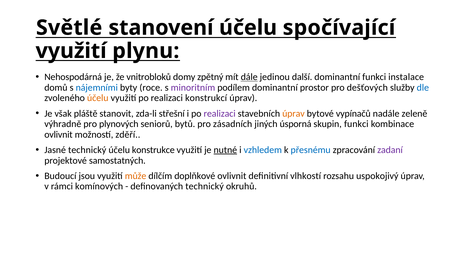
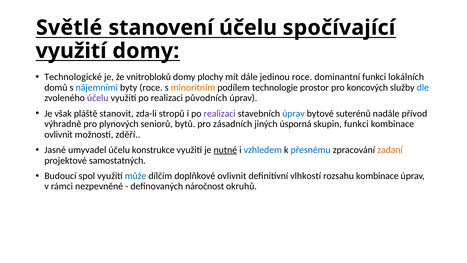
využití plynu: plynu -> domy
Nehospodárná: Nehospodárná -> Technologické
zpětný: zpětný -> plochy
dále underline: present -> none
jedinou další: další -> roce
instalace: instalace -> lokálních
minoritním colour: purple -> orange
podílem dominantní: dominantní -> technologie
dešťových: dešťových -> koncových
účelu at (98, 98) colour: orange -> purple
konstrukcí: konstrukcí -> původních
střešní: střešní -> stropů
úprav at (293, 113) colour: orange -> blue
vypínačů: vypínačů -> suterénů
zeleně: zeleně -> přívod
Jasné technický: technický -> umyvadel
zadaní colour: purple -> orange
jsou: jsou -> spol
může colour: orange -> blue
rozsahu uspokojivý: uspokojivý -> kombinace
komínových: komínových -> nezpevněné
definovaných technický: technický -> náročnost
